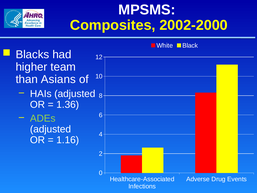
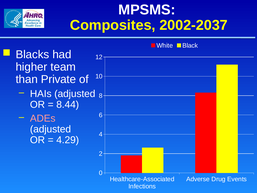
2002-2000: 2002-2000 -> 2002-2037
Asians: Asians -> Private
1.36: 1.36 -> 8.44
ADEs colour: light green -> pink
1.16: 1.16 -> 4.29
